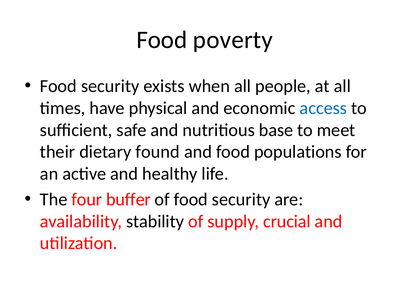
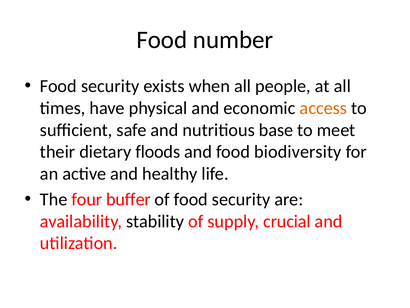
poverty: poverty -> number
access colour: blue -> orange
found: found -> floods
populations: populations -> biodiversity
